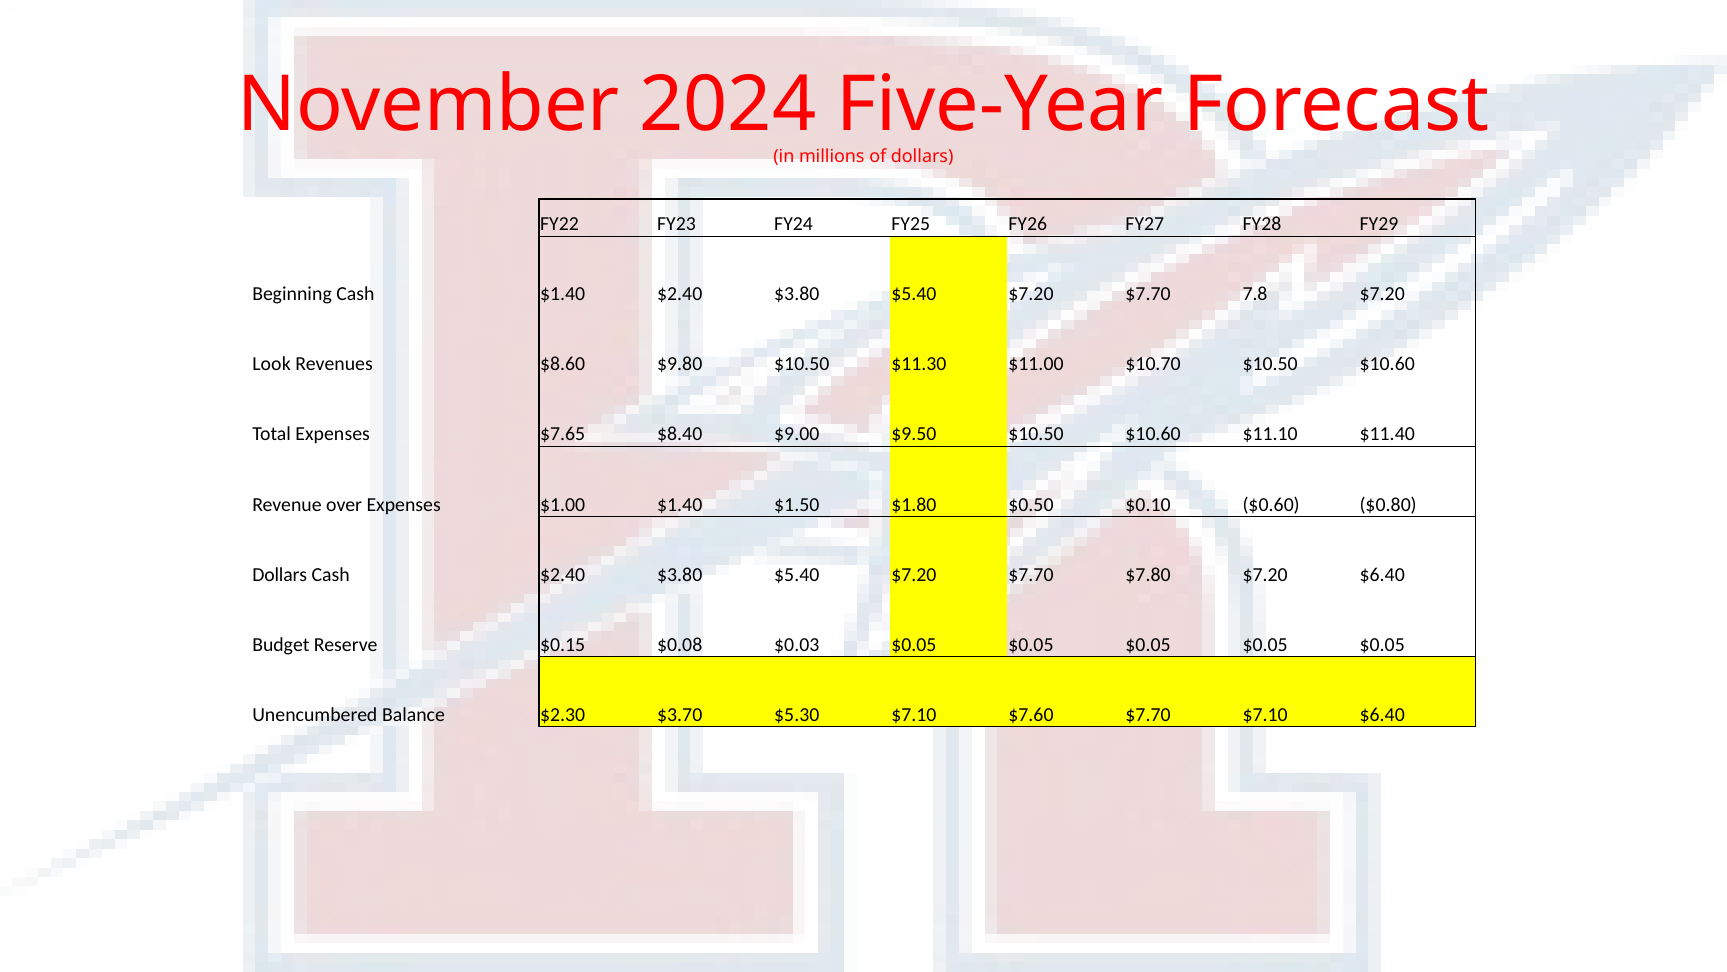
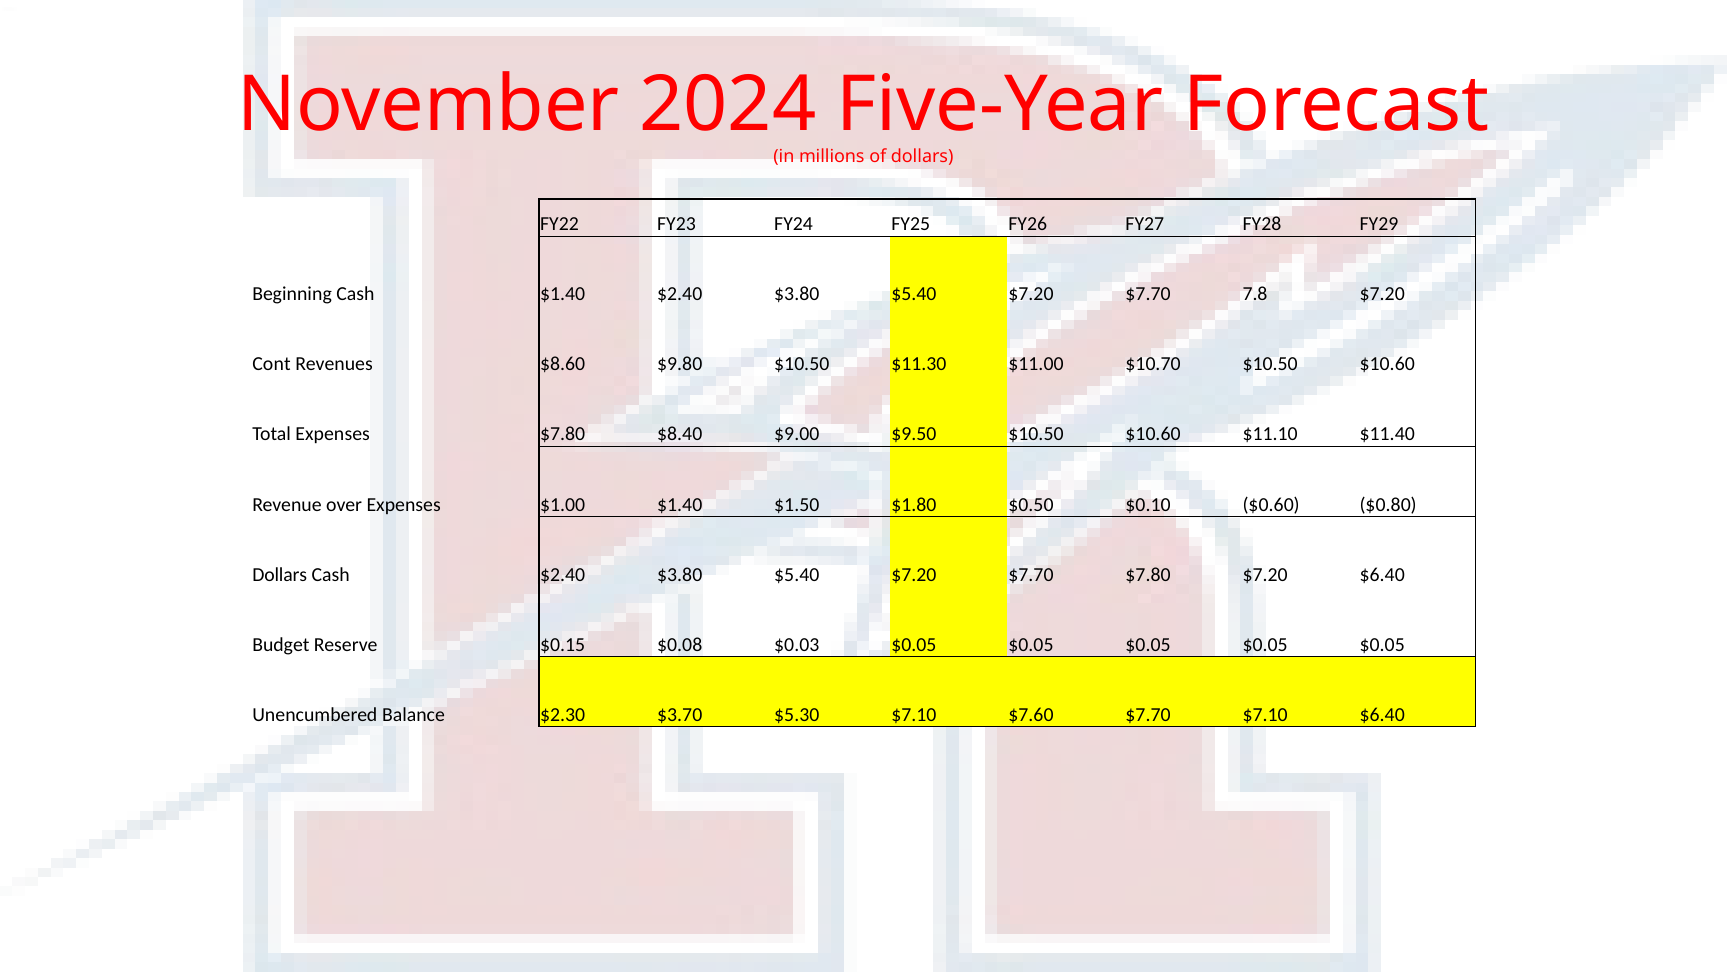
Look: Look -> Cont
Expenses $7.65: $7.65 -> $7.80
